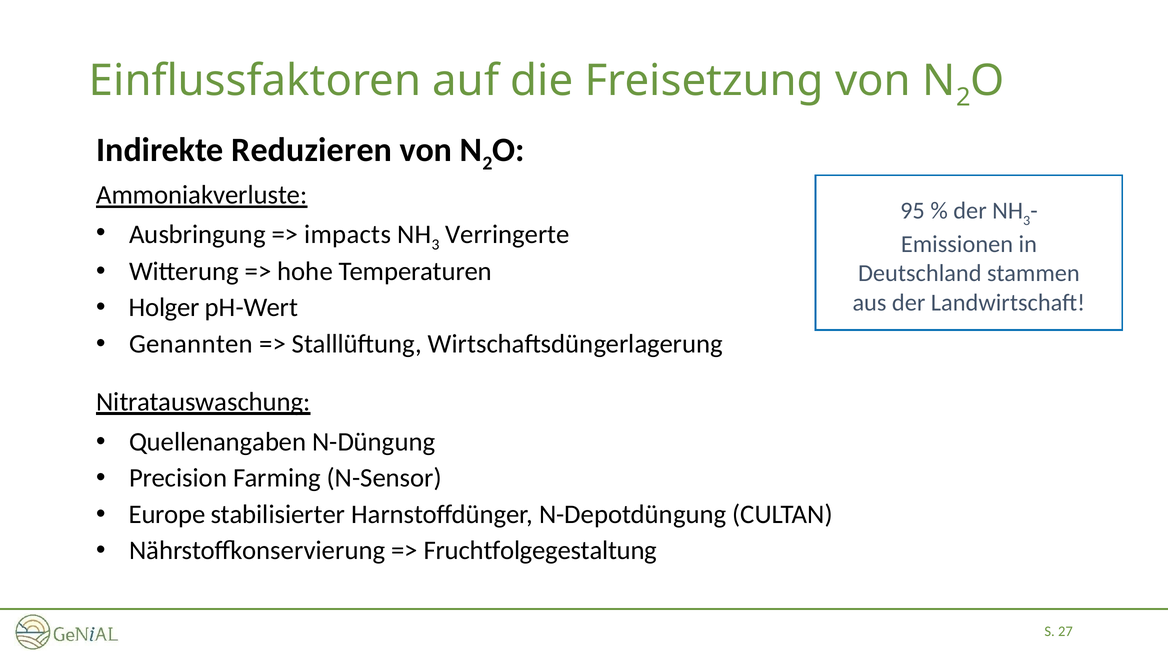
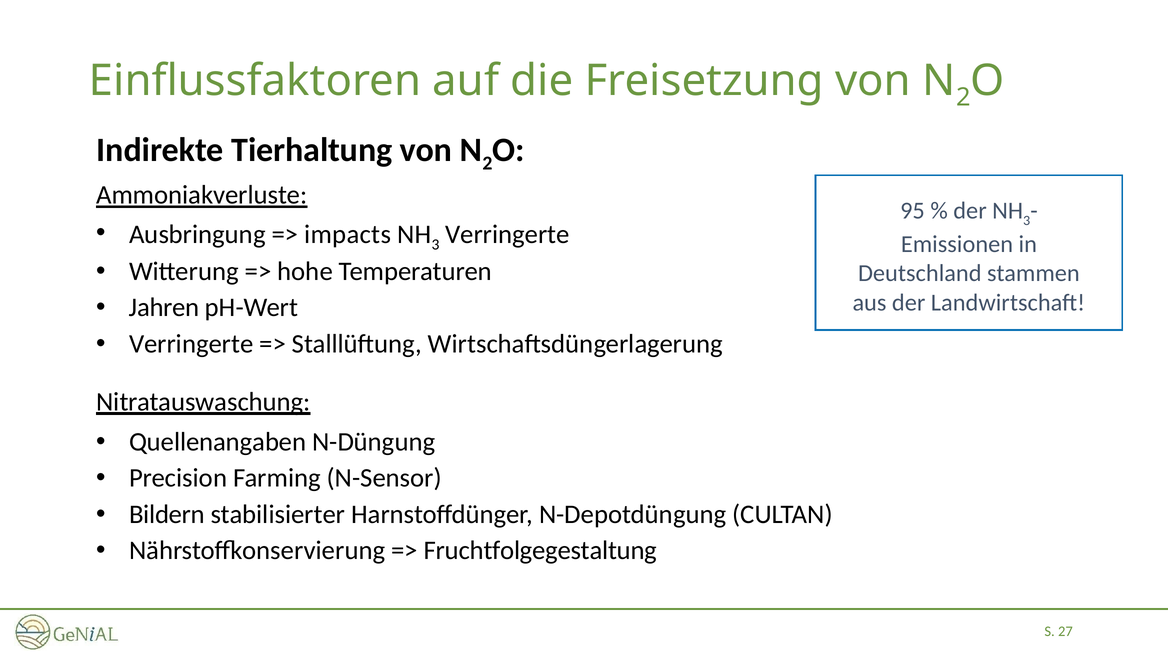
Reduzieren: Reduzieren -> Tierhaltung
Holger: Holger -> Jahren
Genannten at (191, 344): Genannten -> Verringerte
Europe: Europe -> Bildern
